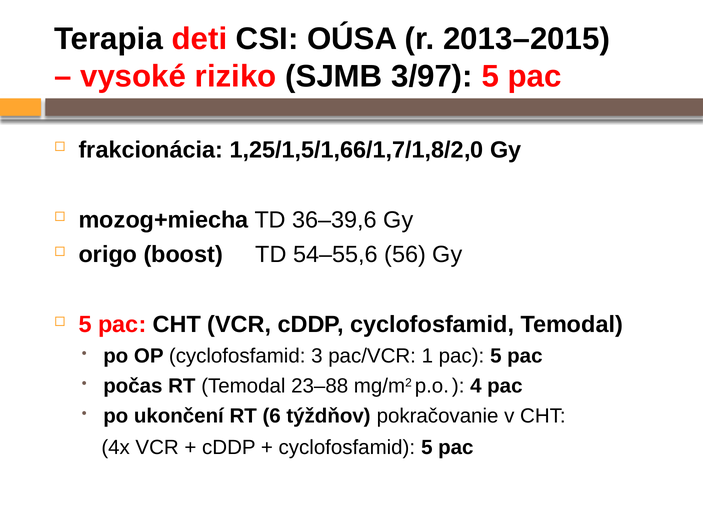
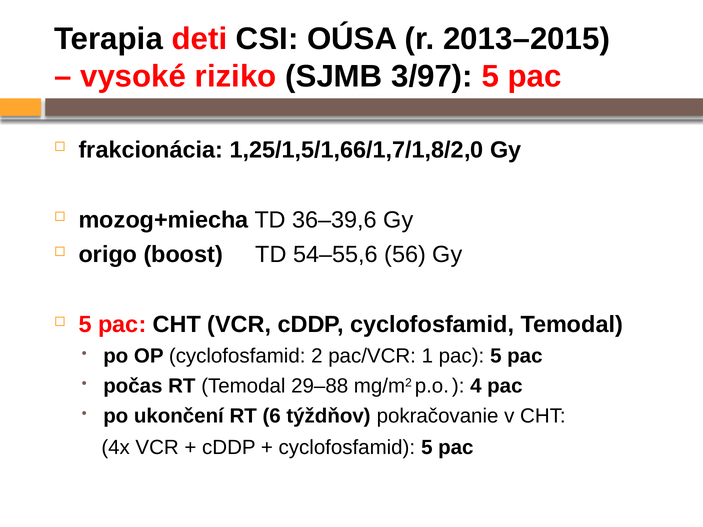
3: 3 -> 2
23–88: 23–88 -> 29–88
